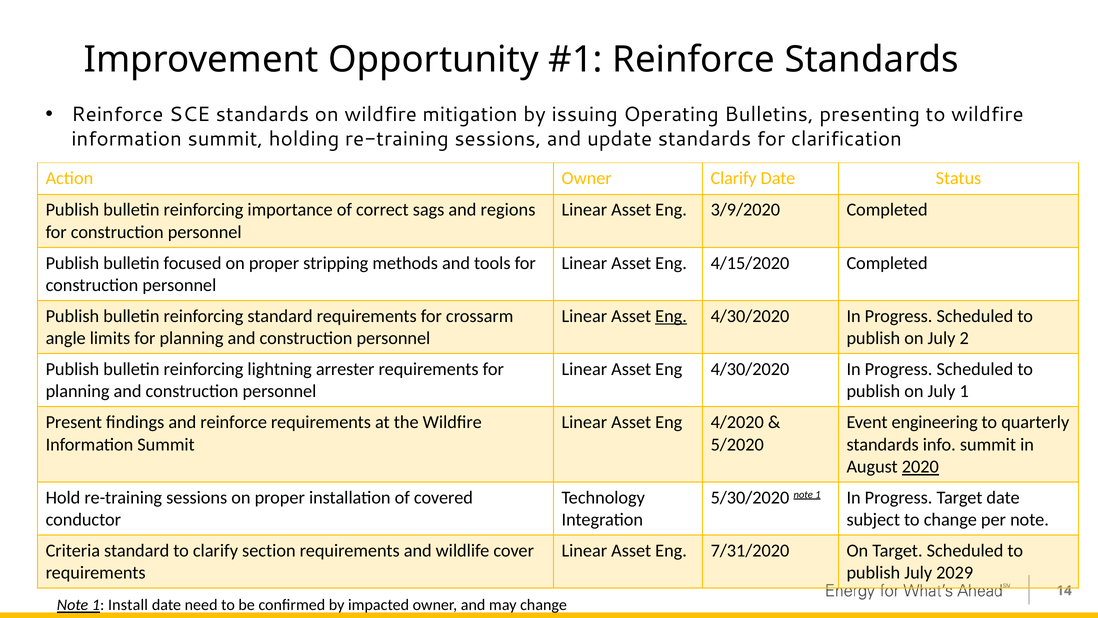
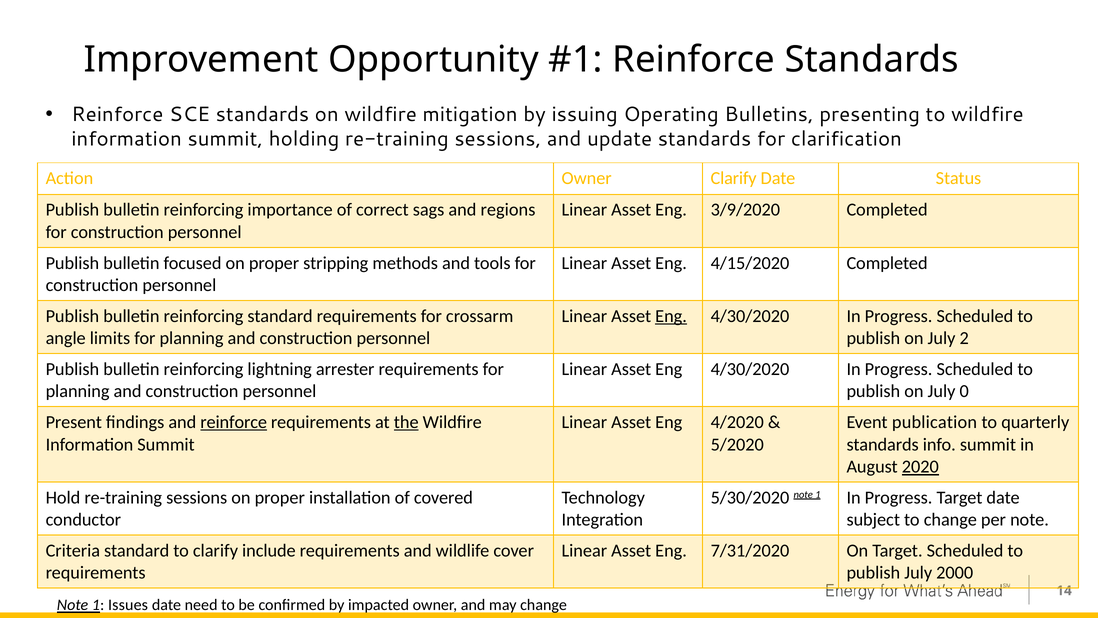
July 1: 1 -> 0
reinforce at (234, 422) underline: none -> present
the underline: none -> present
engineering: engineering -> publication
section: section -> include
2029: 2029 -> 2000
Install: Install -> Issues
